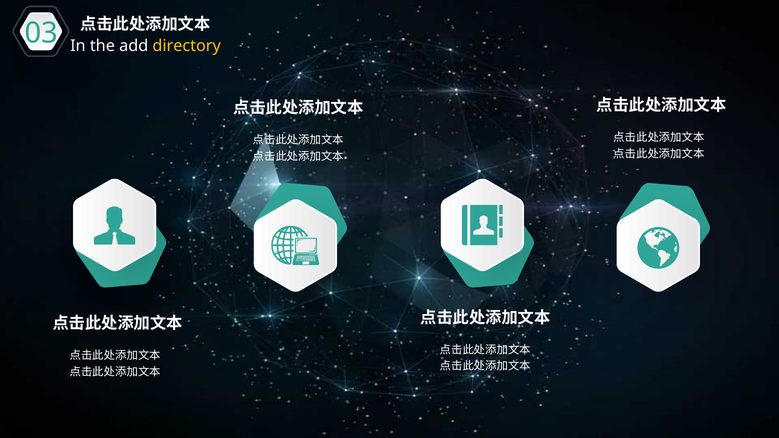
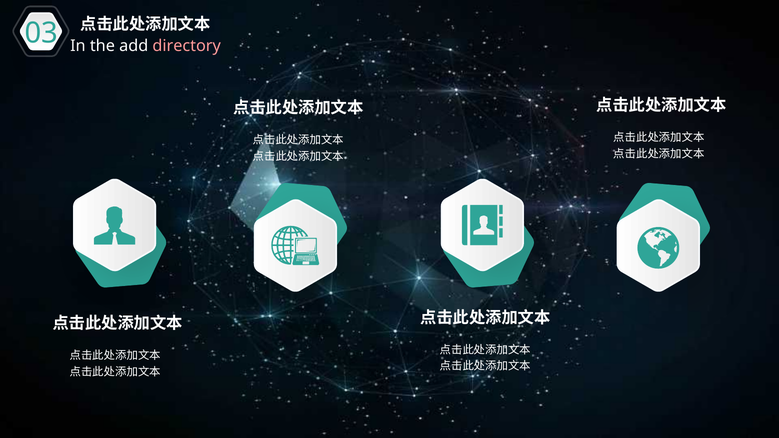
directory colour: yellow -> pink
